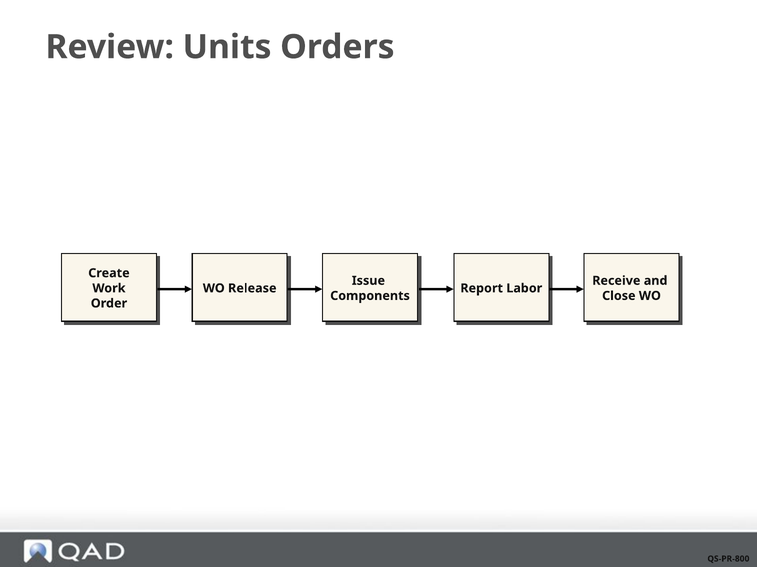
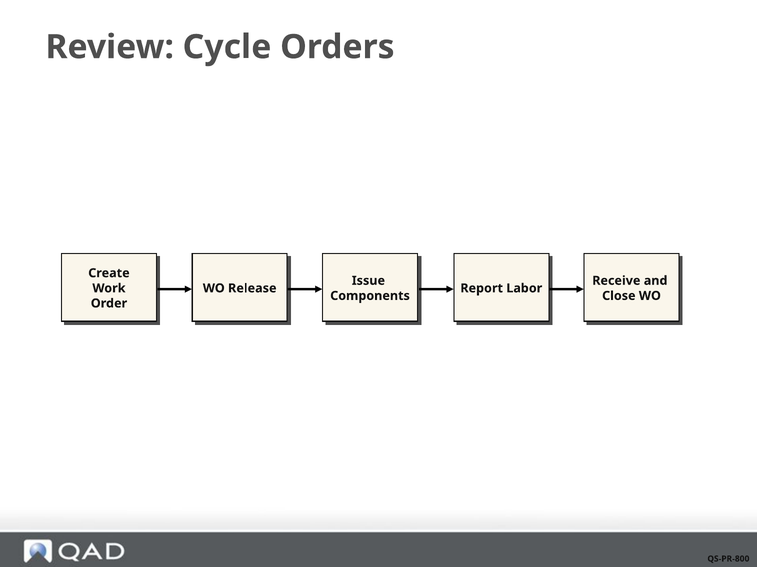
Units: Units -> Cycle
